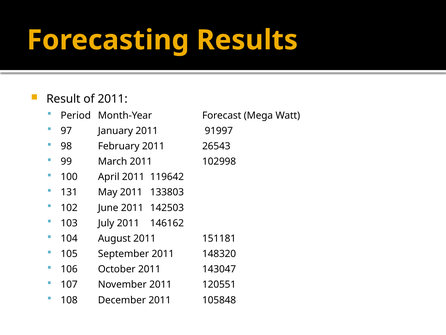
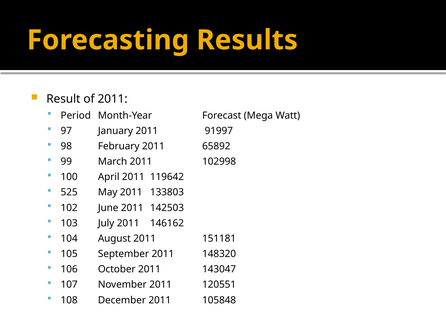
26543: 26543 -> 65892
131: 131 -> 525
